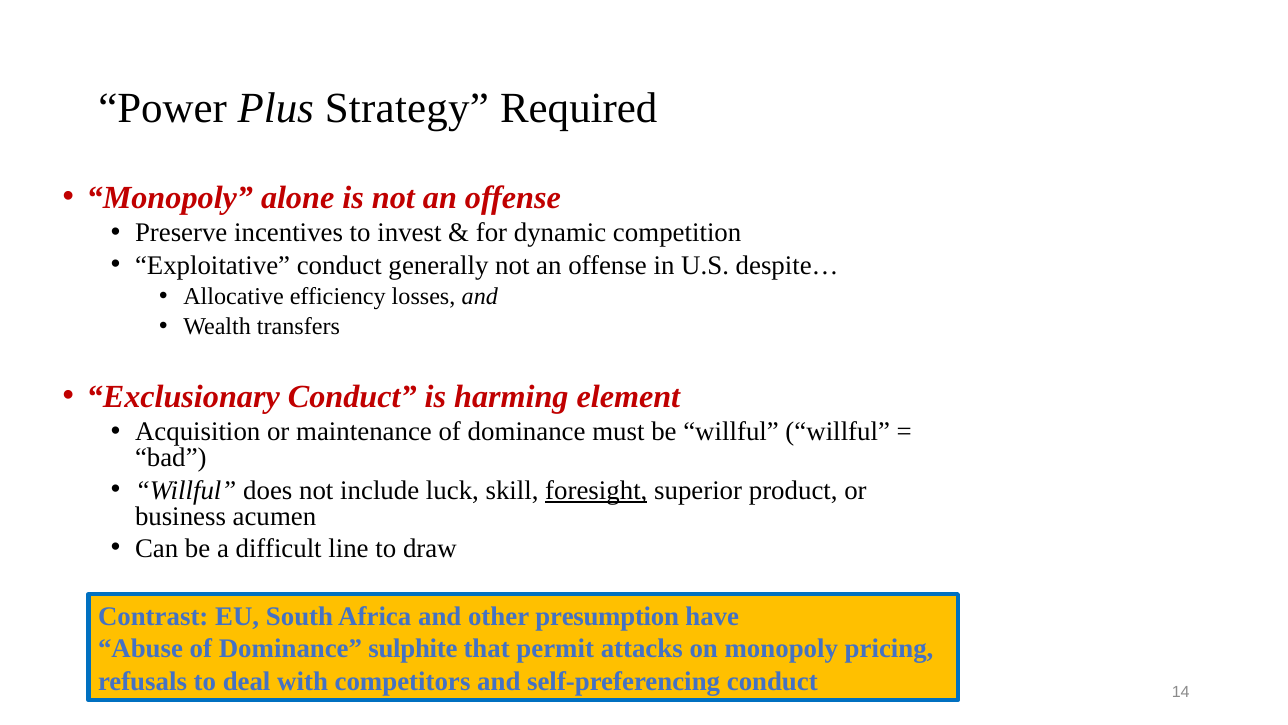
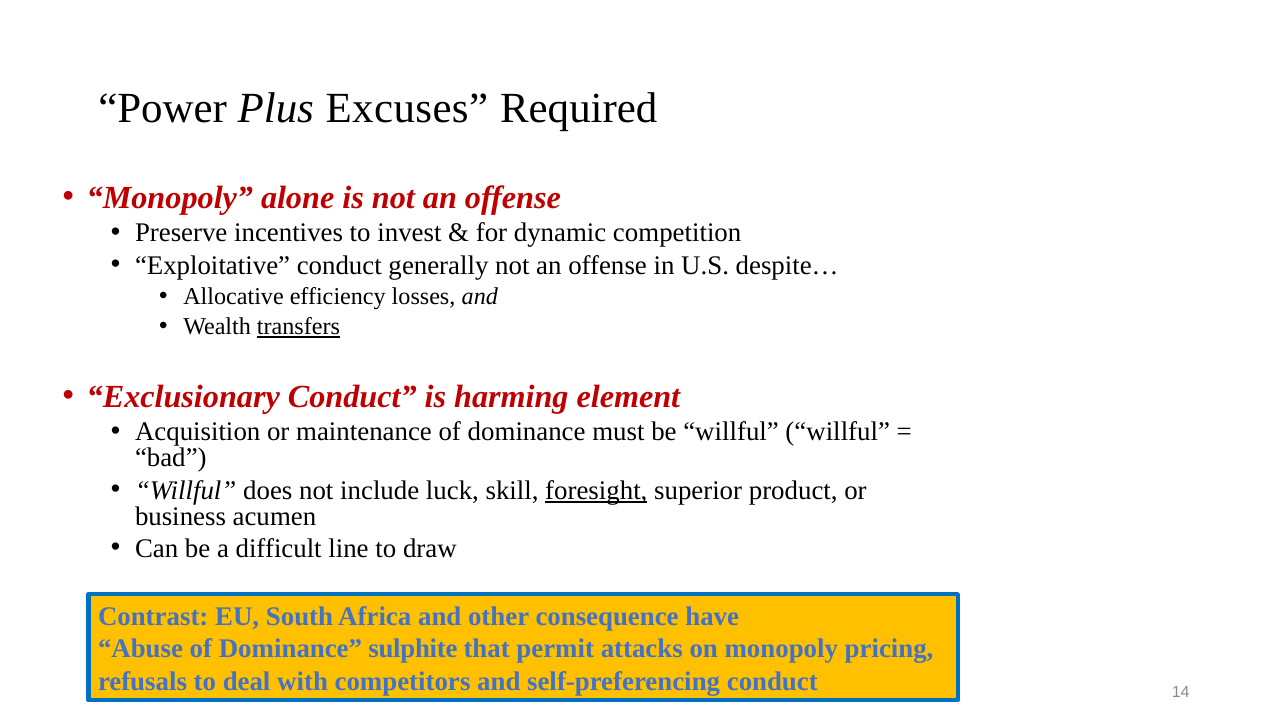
Strategy: Strategy -> Excuses
transfers underline: none -> present
presumption: presumption -> consequence
